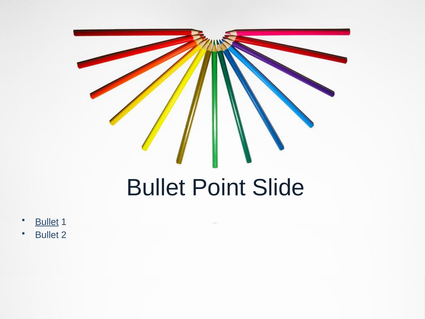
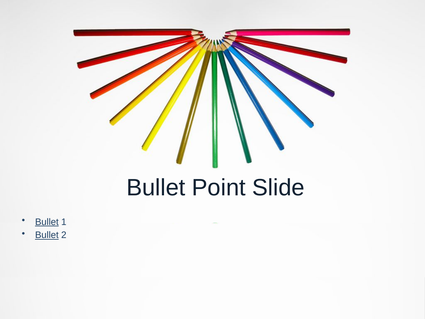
Bullet at (47, 235) underline: none -> present
